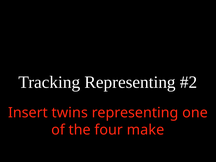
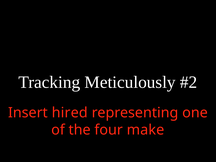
Tracking Representing: Representing -> Meticulously
twins: twins -> hired
